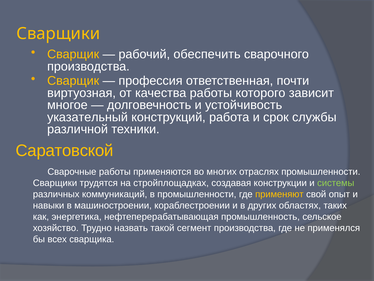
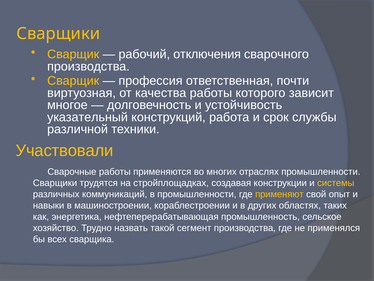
обеспечить: обеспечить -> отключения
Саратовской: Саратовской -> Участвовали
системы colour: light green -> yellow
